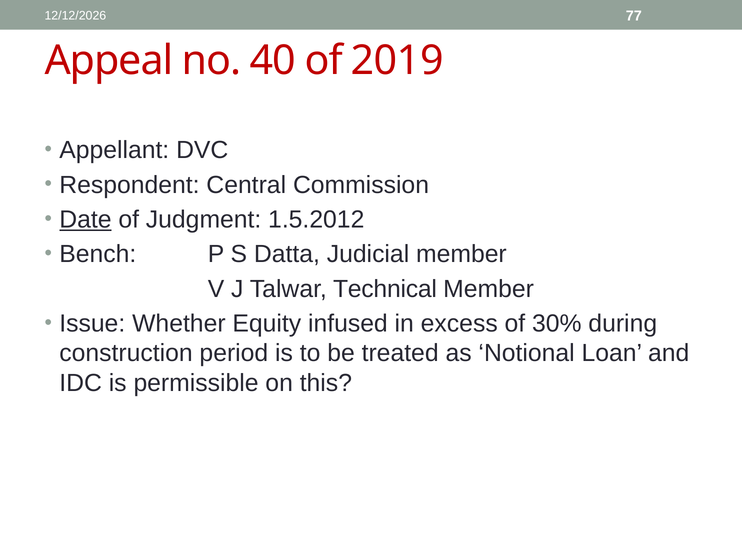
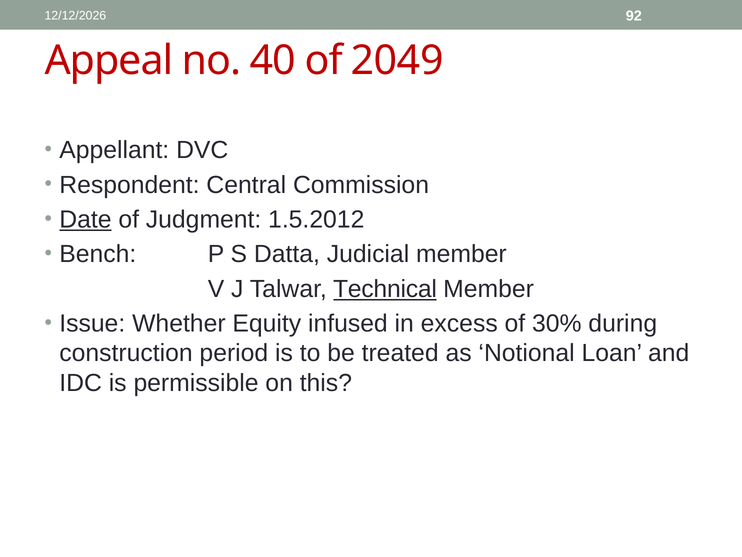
77: 77 -> 92
2019: 2019 -> 2049
Technical underline: none -> present
